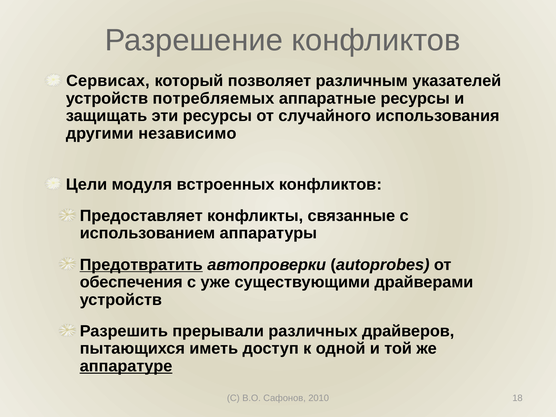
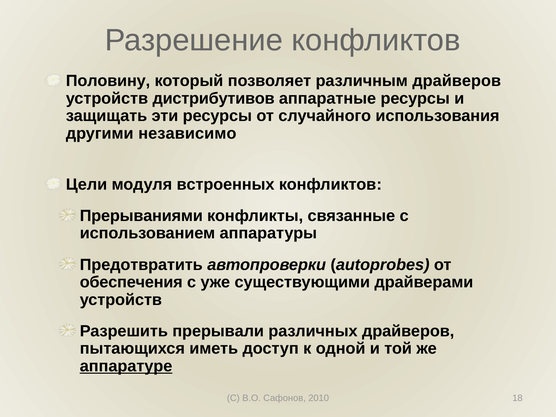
Сервисах: Сервисах -> Половину
различным указателей: указателей -> драйверов
потребляемых: потребляемых -> дистрибутивов
Предоставляет: Предоставляет -> Прерываниями
Предотвратить underline: present -> none
